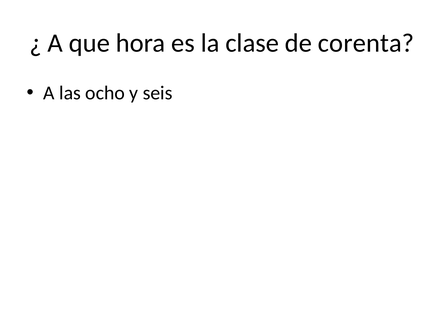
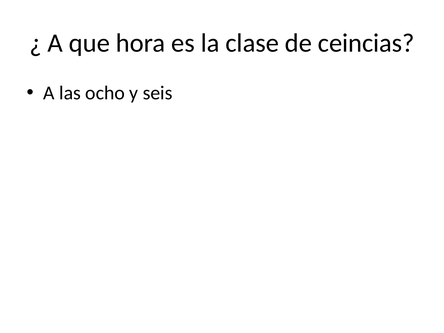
corenta: corenta -> ceincias
